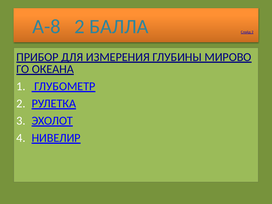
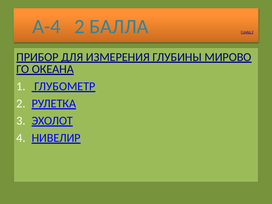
А-8: А-8 -> А-4
